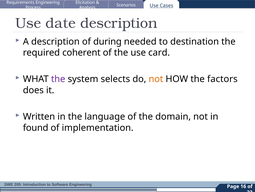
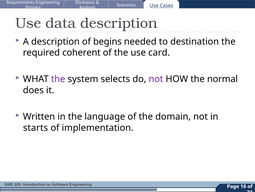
date: date -> data
during: during -> begins
not at (156, 79) colour: orange -> purple
factors: factors -> normal
found: found -> starts
